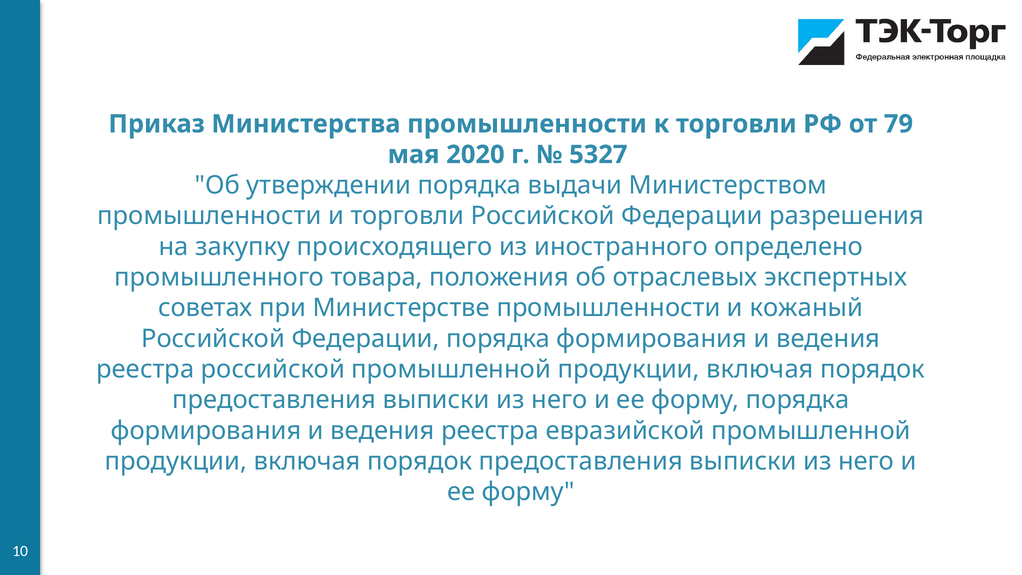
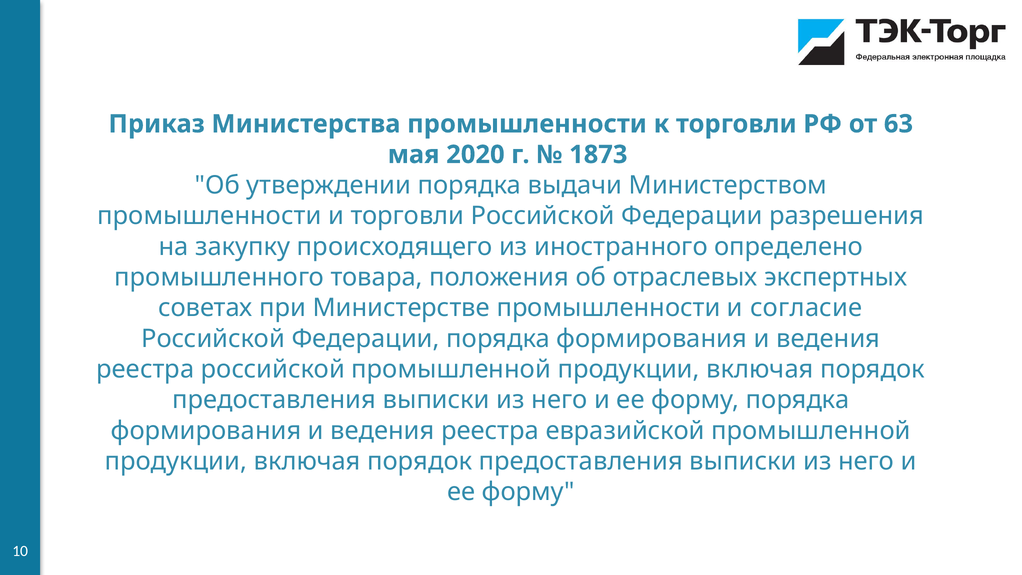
79: 79 -> 63
5327: 5327 -> 1873
кожаный: кожаный -> согласие
